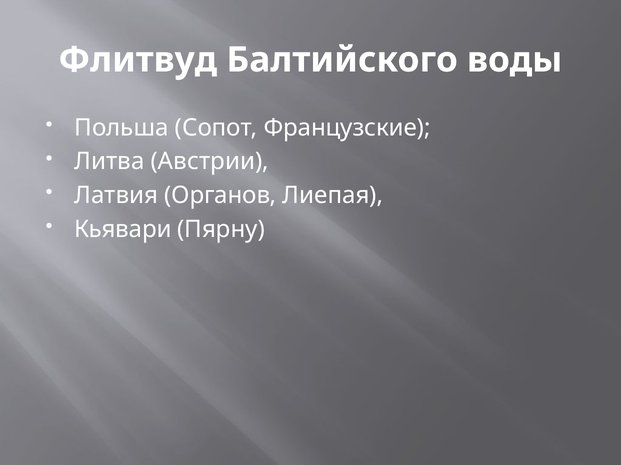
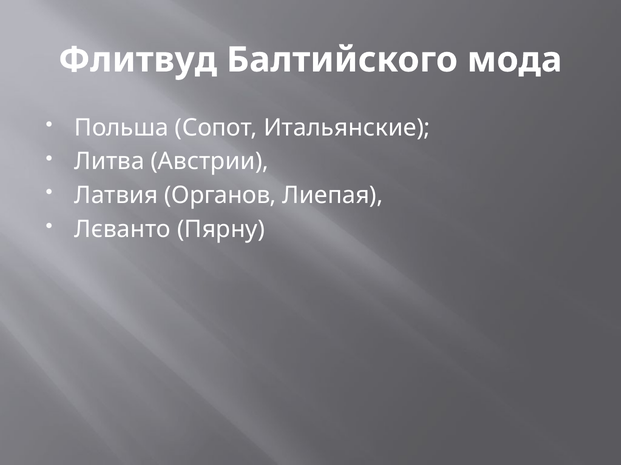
воды: воды -> мода
Французские: Французские -> Итальянские
Кьявари: Кьявари -> Лєванто
